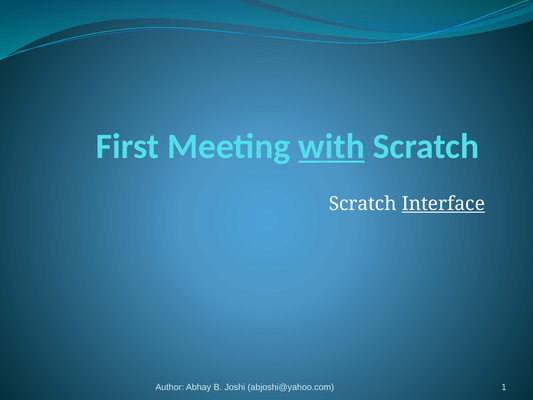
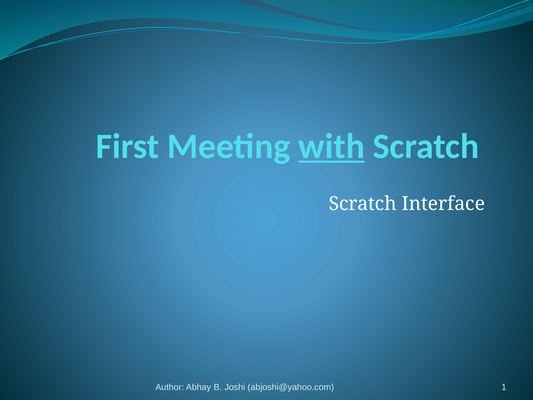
Interface underline: present -> none
